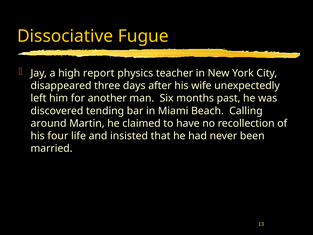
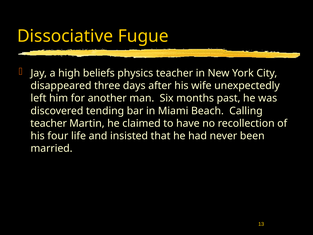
report: report -> beliefs
around at (49, 123): around -> teacher
